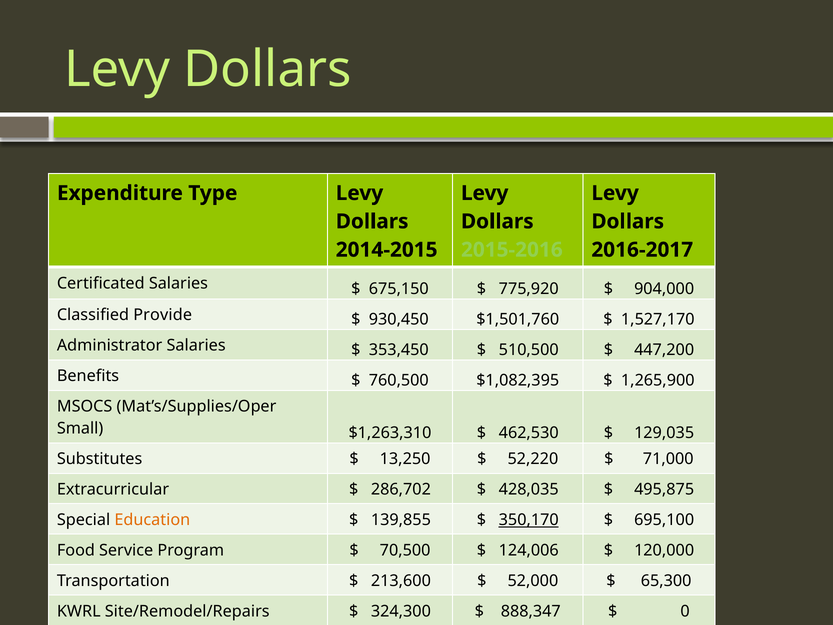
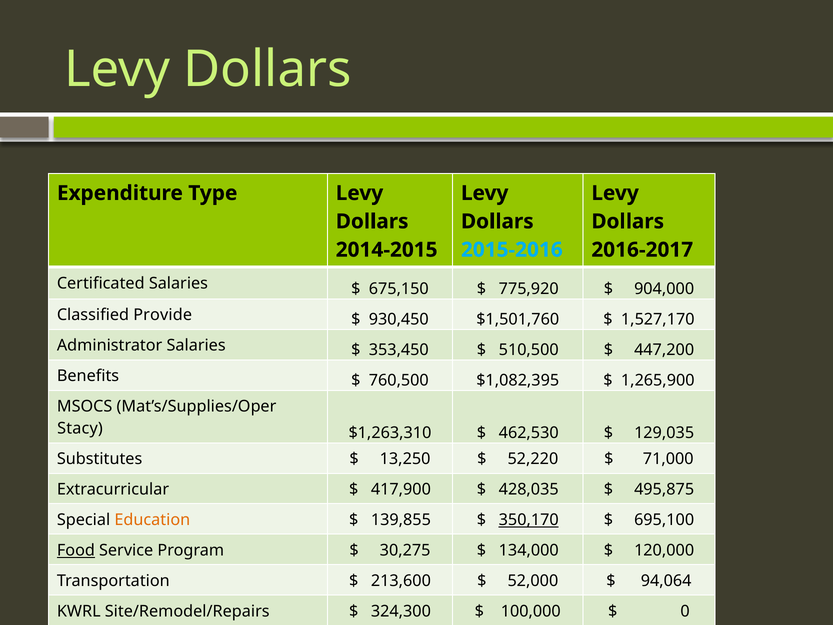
2015-2016 colour: light green -> light blue
Small: Small -> Stacy
286,702: 286,702 -> 417,900
Food underline: none -> present
70,500: 70,500 -> 30,275
124,006: 124,006 -> 134,000
65,300: 65,300 -> 94,064
888,347: 888,347 -> 100,000
